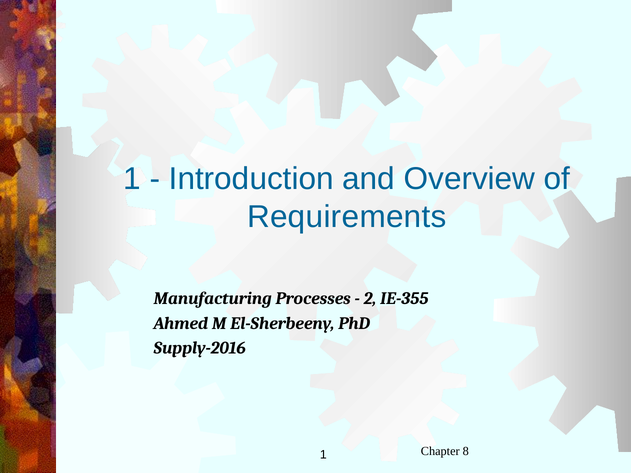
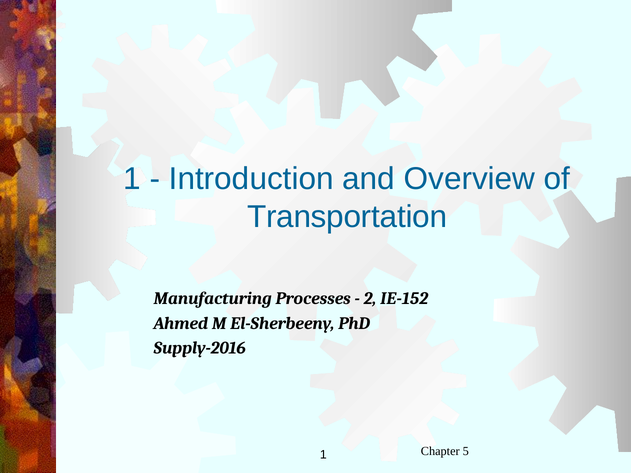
Requirements: Requirements -> Transportation
IE-355: IE-355 -> IE-152
8: 8 -> 5
